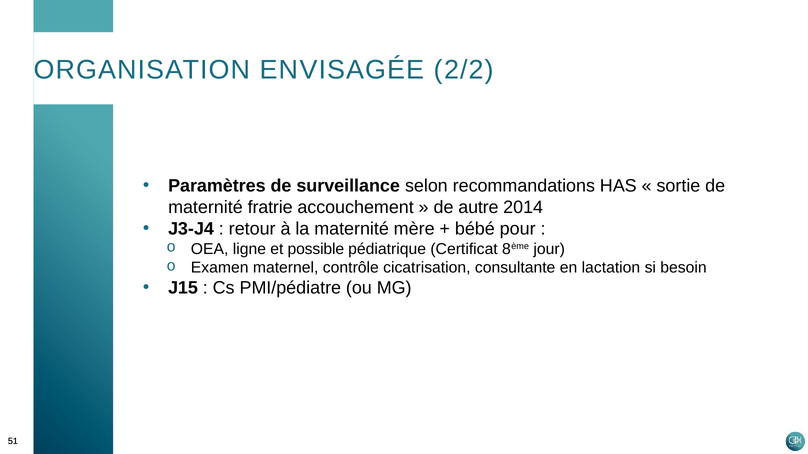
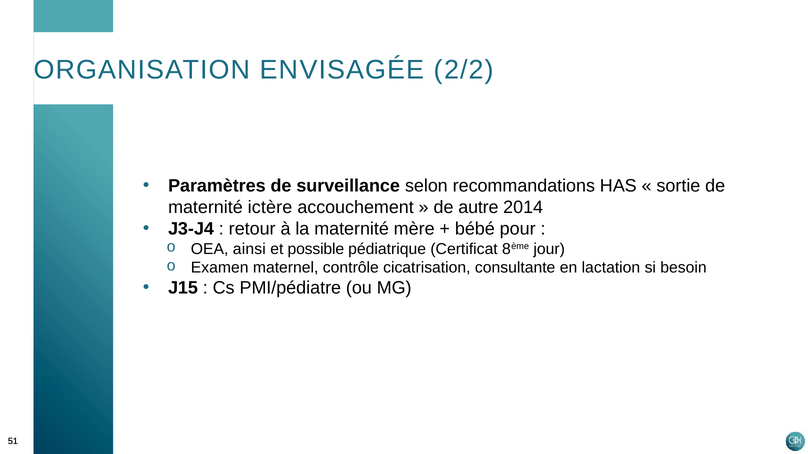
fratrie: fratrie -> ictère
ligne: ligne -> ainsi
